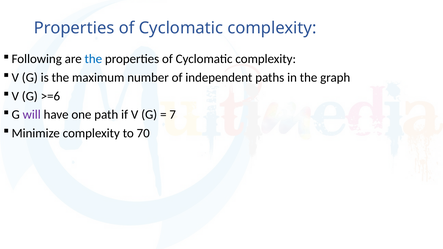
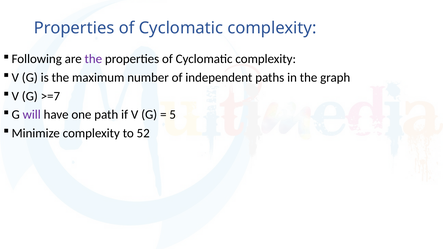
the at (93, 59) colour: blue -> purple
>=6: >=6 -> >=7
7: 7 -> 5
70: 70 -> 52
